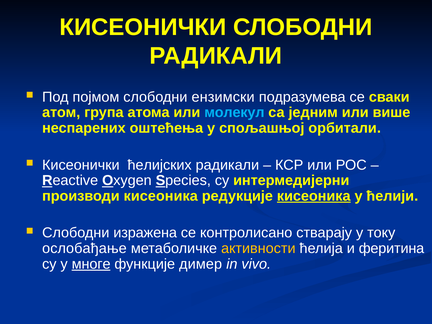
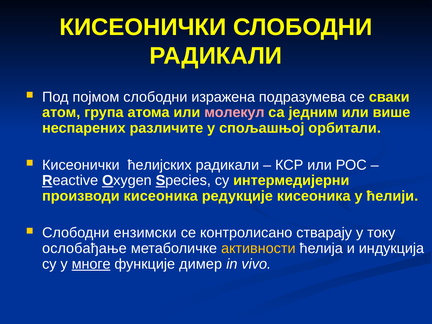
ензимски: ензимски -> изражена
молекул colour: light blue -> pink
оштећења: оштећења -> различите
кисеоника at (314, 196) underline: present -> none
изражена: изражена -> ензимски
феритина: феритина -> индукција
